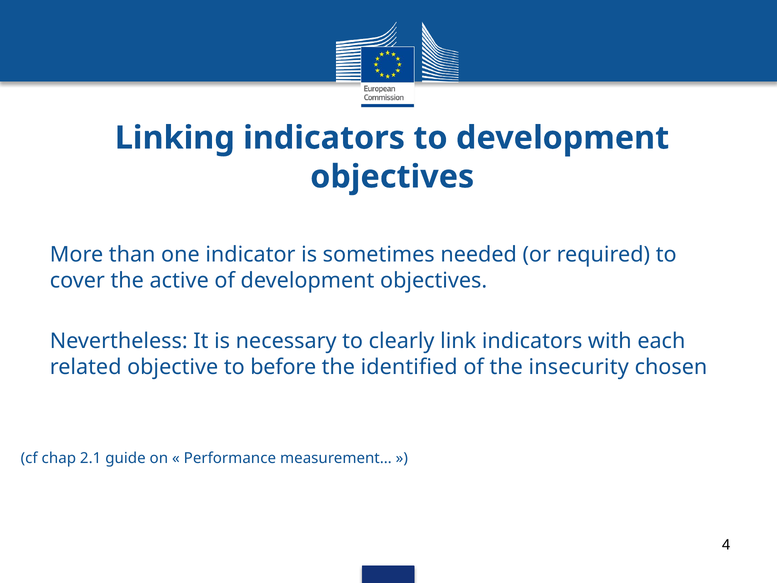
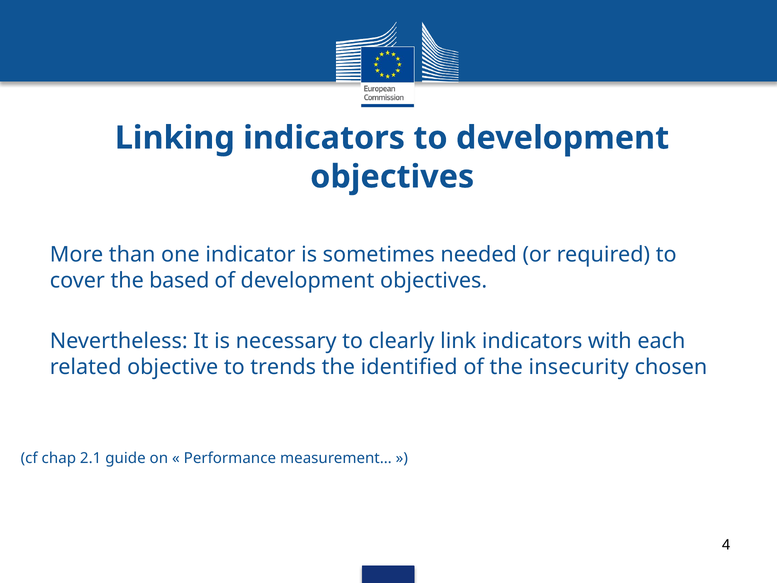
active: active -> based
before: before -> trends
